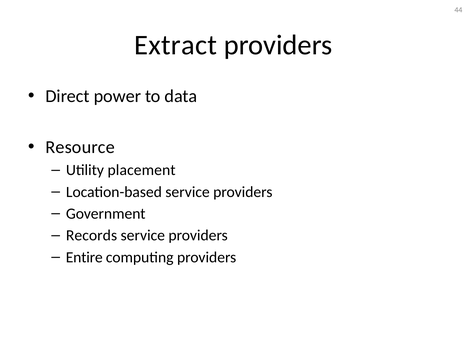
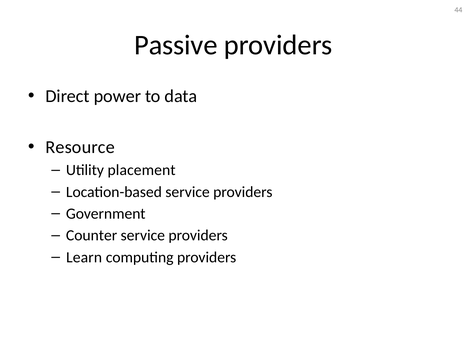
Extract: Extract -> Passive
Records: Records -> Counter
Entire: Entire -> Learn
